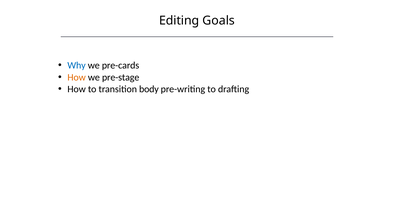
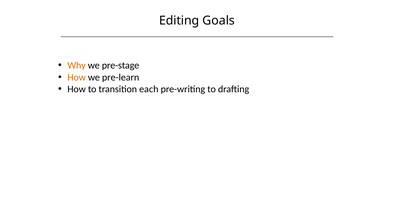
Why colour: blue -> orange
pre-cards: pre-cards -> pre-stage
pre-stage: pre-stage -> pre-learn
body: body -> each
